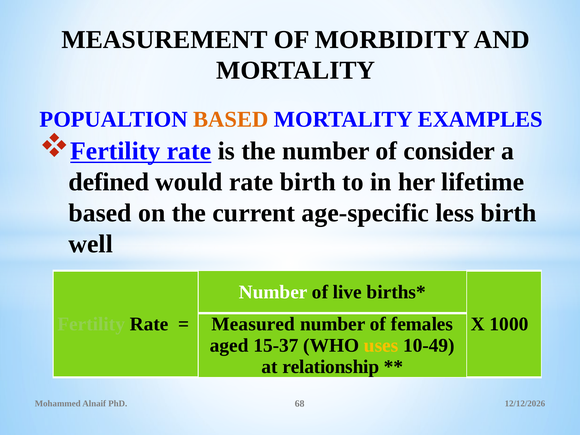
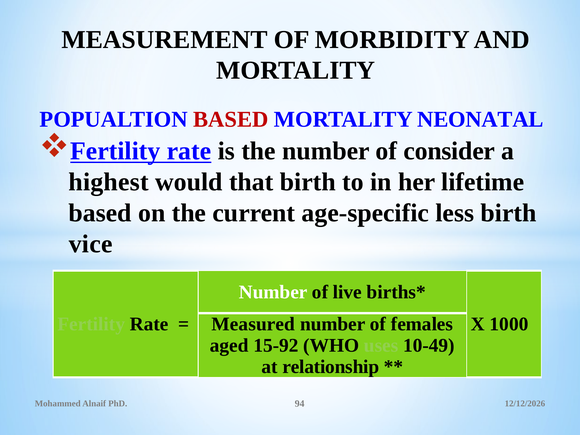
BASED at (231, 119) colour: orange -> red
EXAMPLES: EXAMPLES -> NEONATAL
defined: defined -> highest
would rate: rate -> that
well: well -> vice
15-37: 15-37 -> 15-92
uses colour: yellow -> light green
68: 68 -> 94
